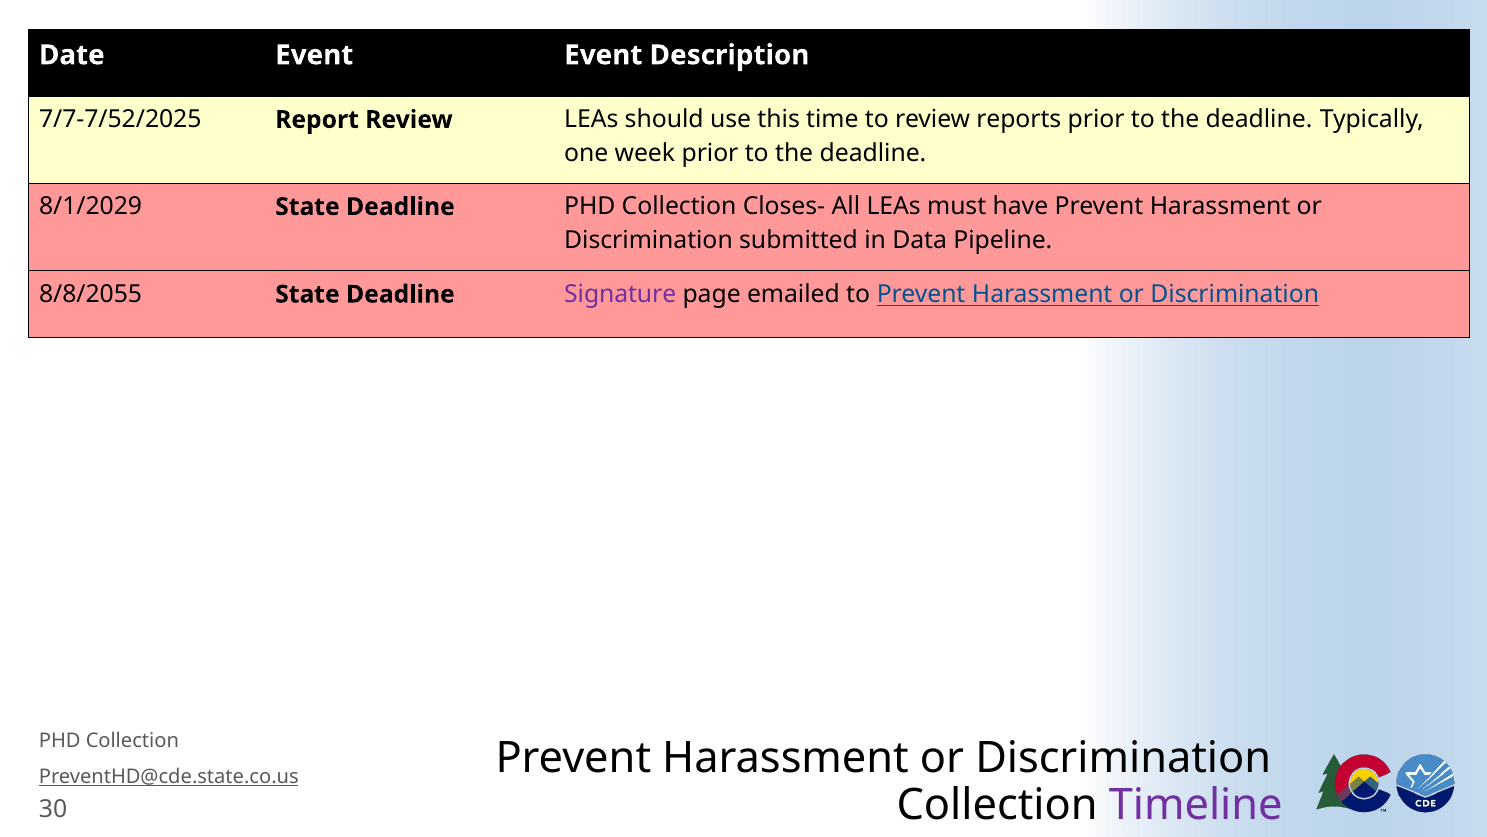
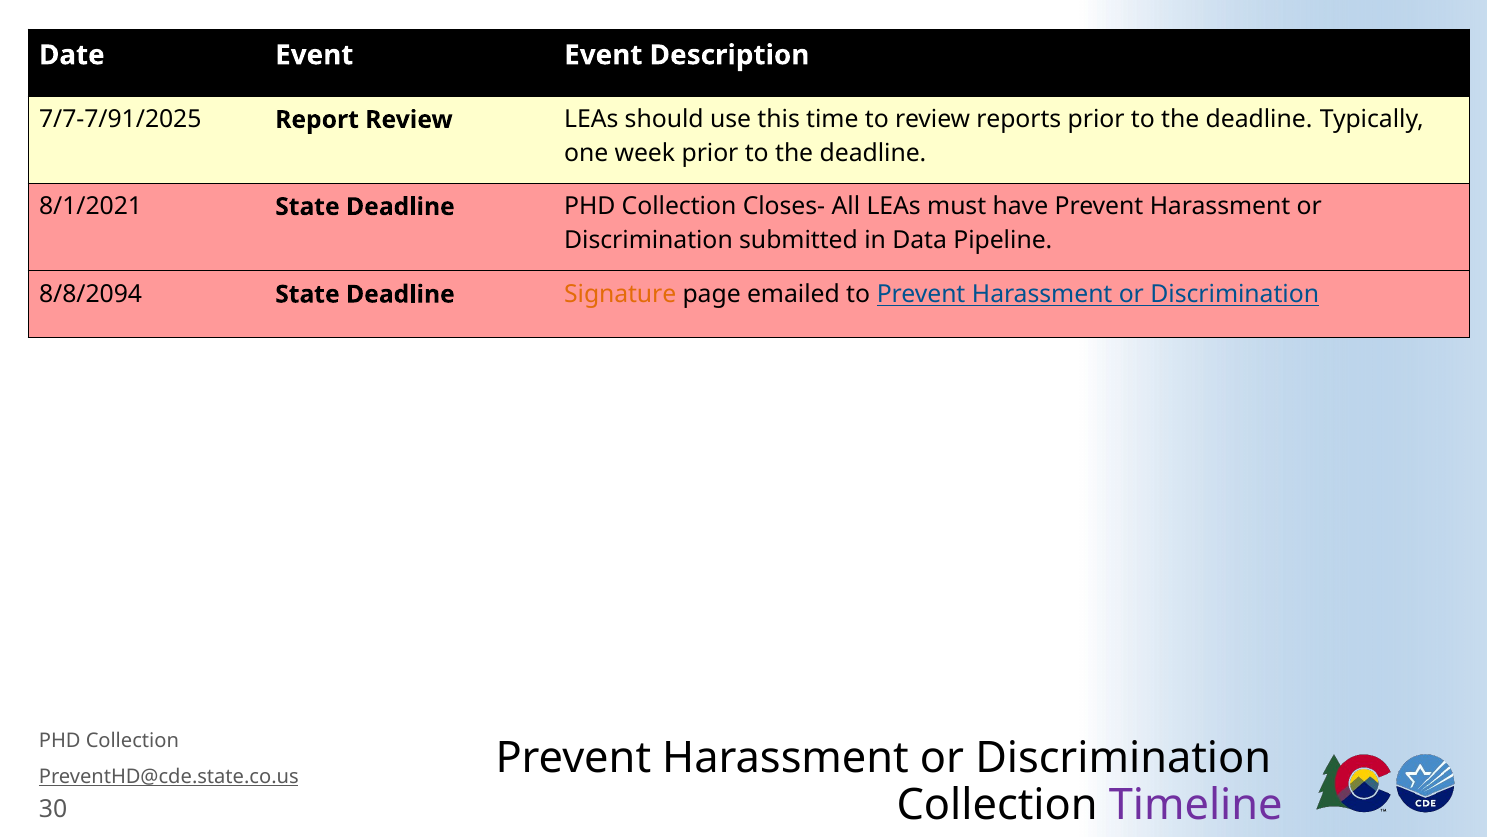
7/7-7/52/2025: 7/7-7/52/2025 -> 7/7-7/91/2025
8/1/2029: 8/1/2029 -> 8/1/2021
8/8/2055: 8/8/2055 -> 8/8/2094
Signature colour: purple -> orange
